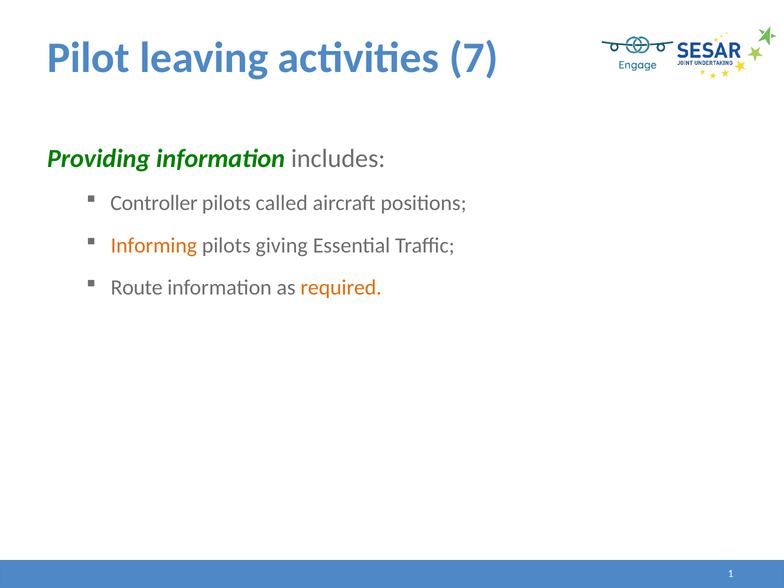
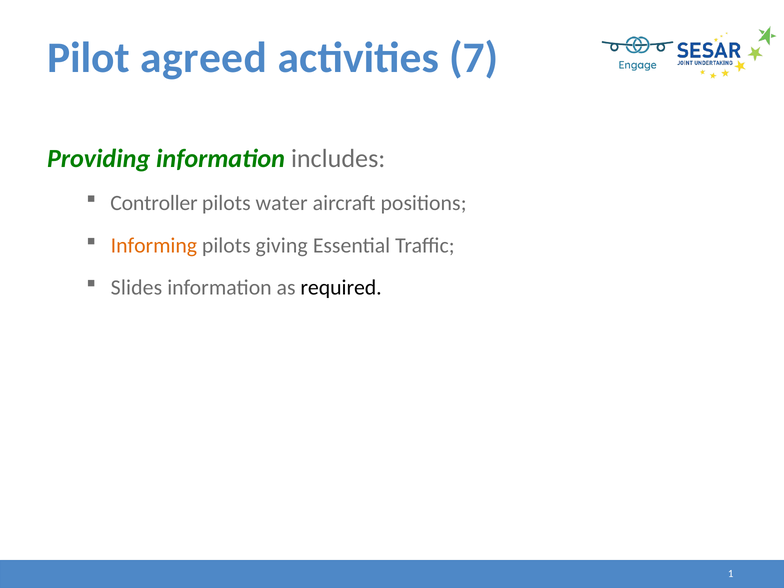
leaving: leaving -> agreed
called: called -> water
Route: Route -> Slides
required colour: orange -> black
